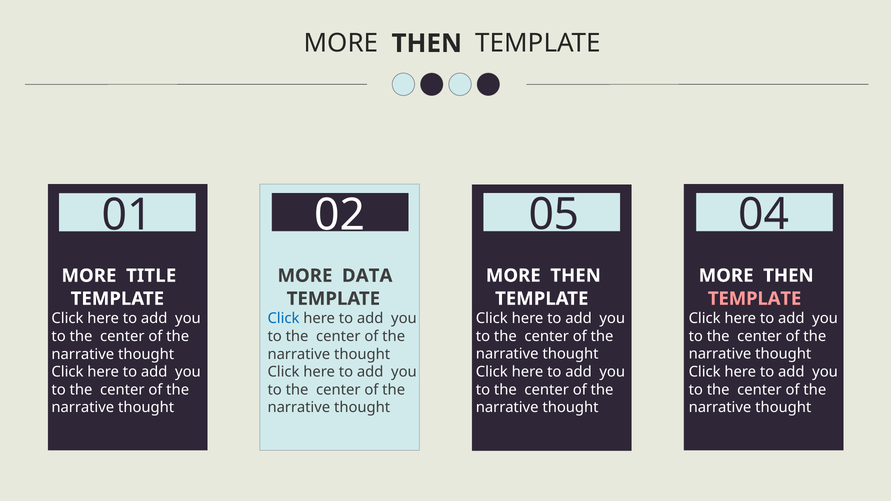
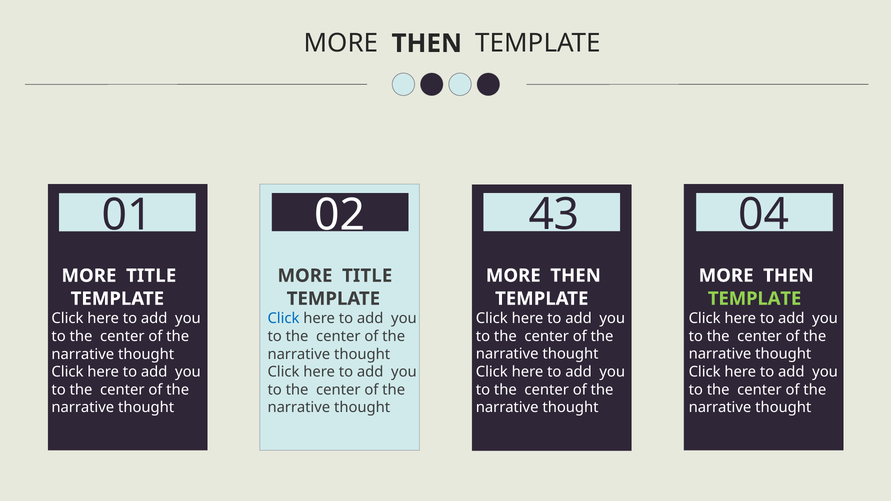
05: 05 -> 43
DATA at (367, 276): DATA -> TITLE
TEMPLATE at (755, 299) colour: pink -> light green
